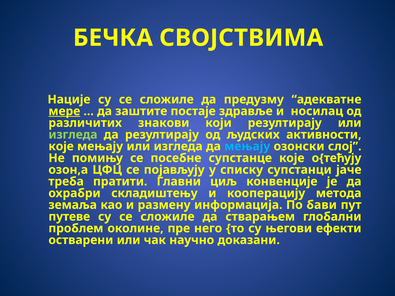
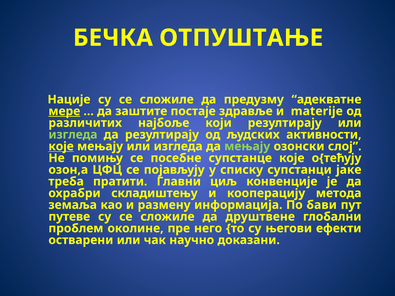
СВОЈСТВИМА: СВОЈСТВИМА -> ОТПУШТАЊЕ
носилац: носилац -> materije
знакови: знакови -> најбоље
које at (61, 146) underline: none -> present
мењају at (247, 146) colour: light blue -> light green
јаче: јаче -> јаке
стварањем: стварањем -> друштвене
